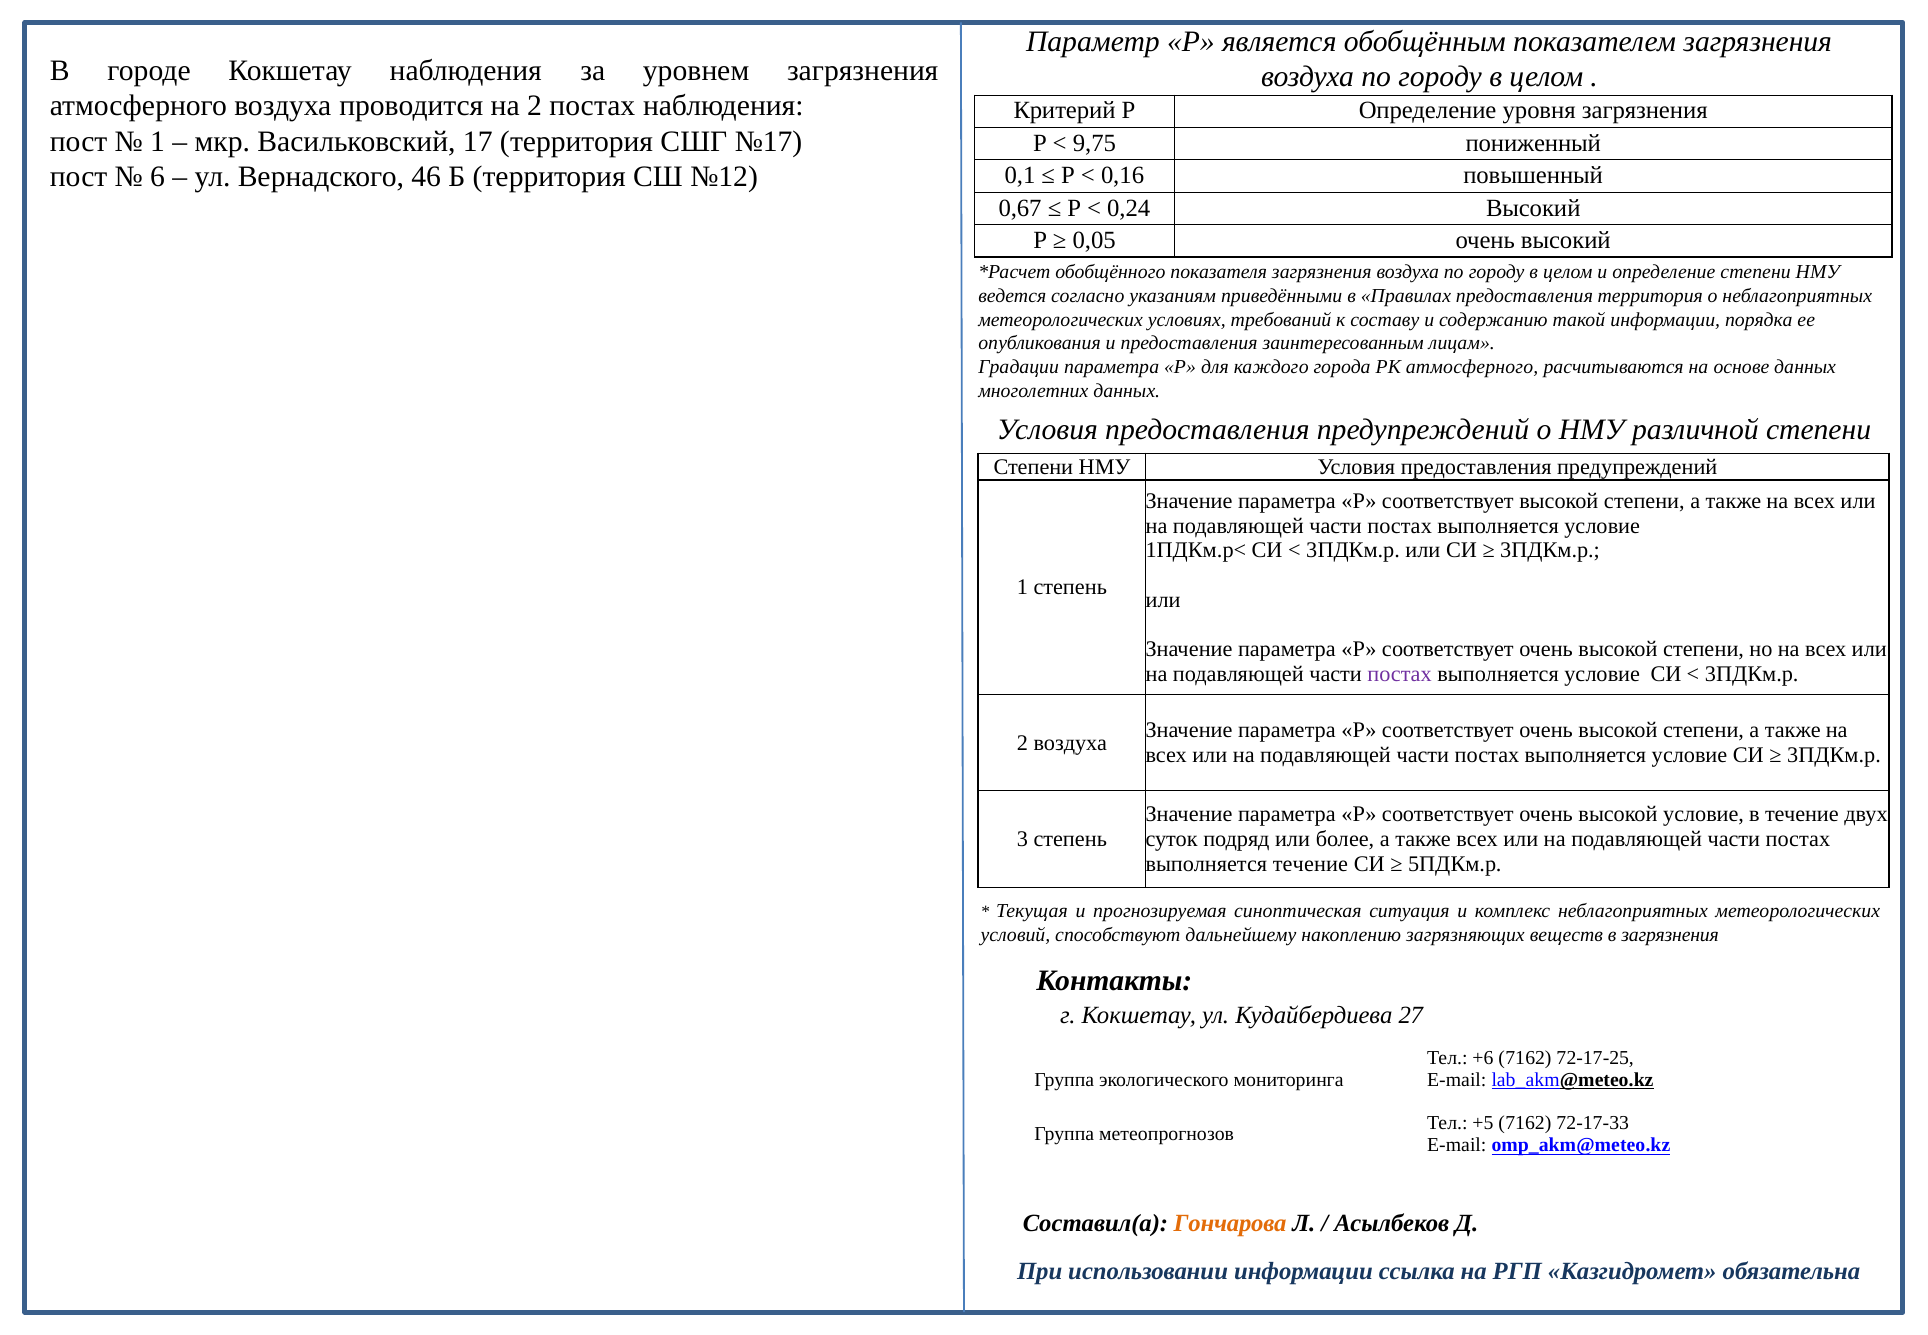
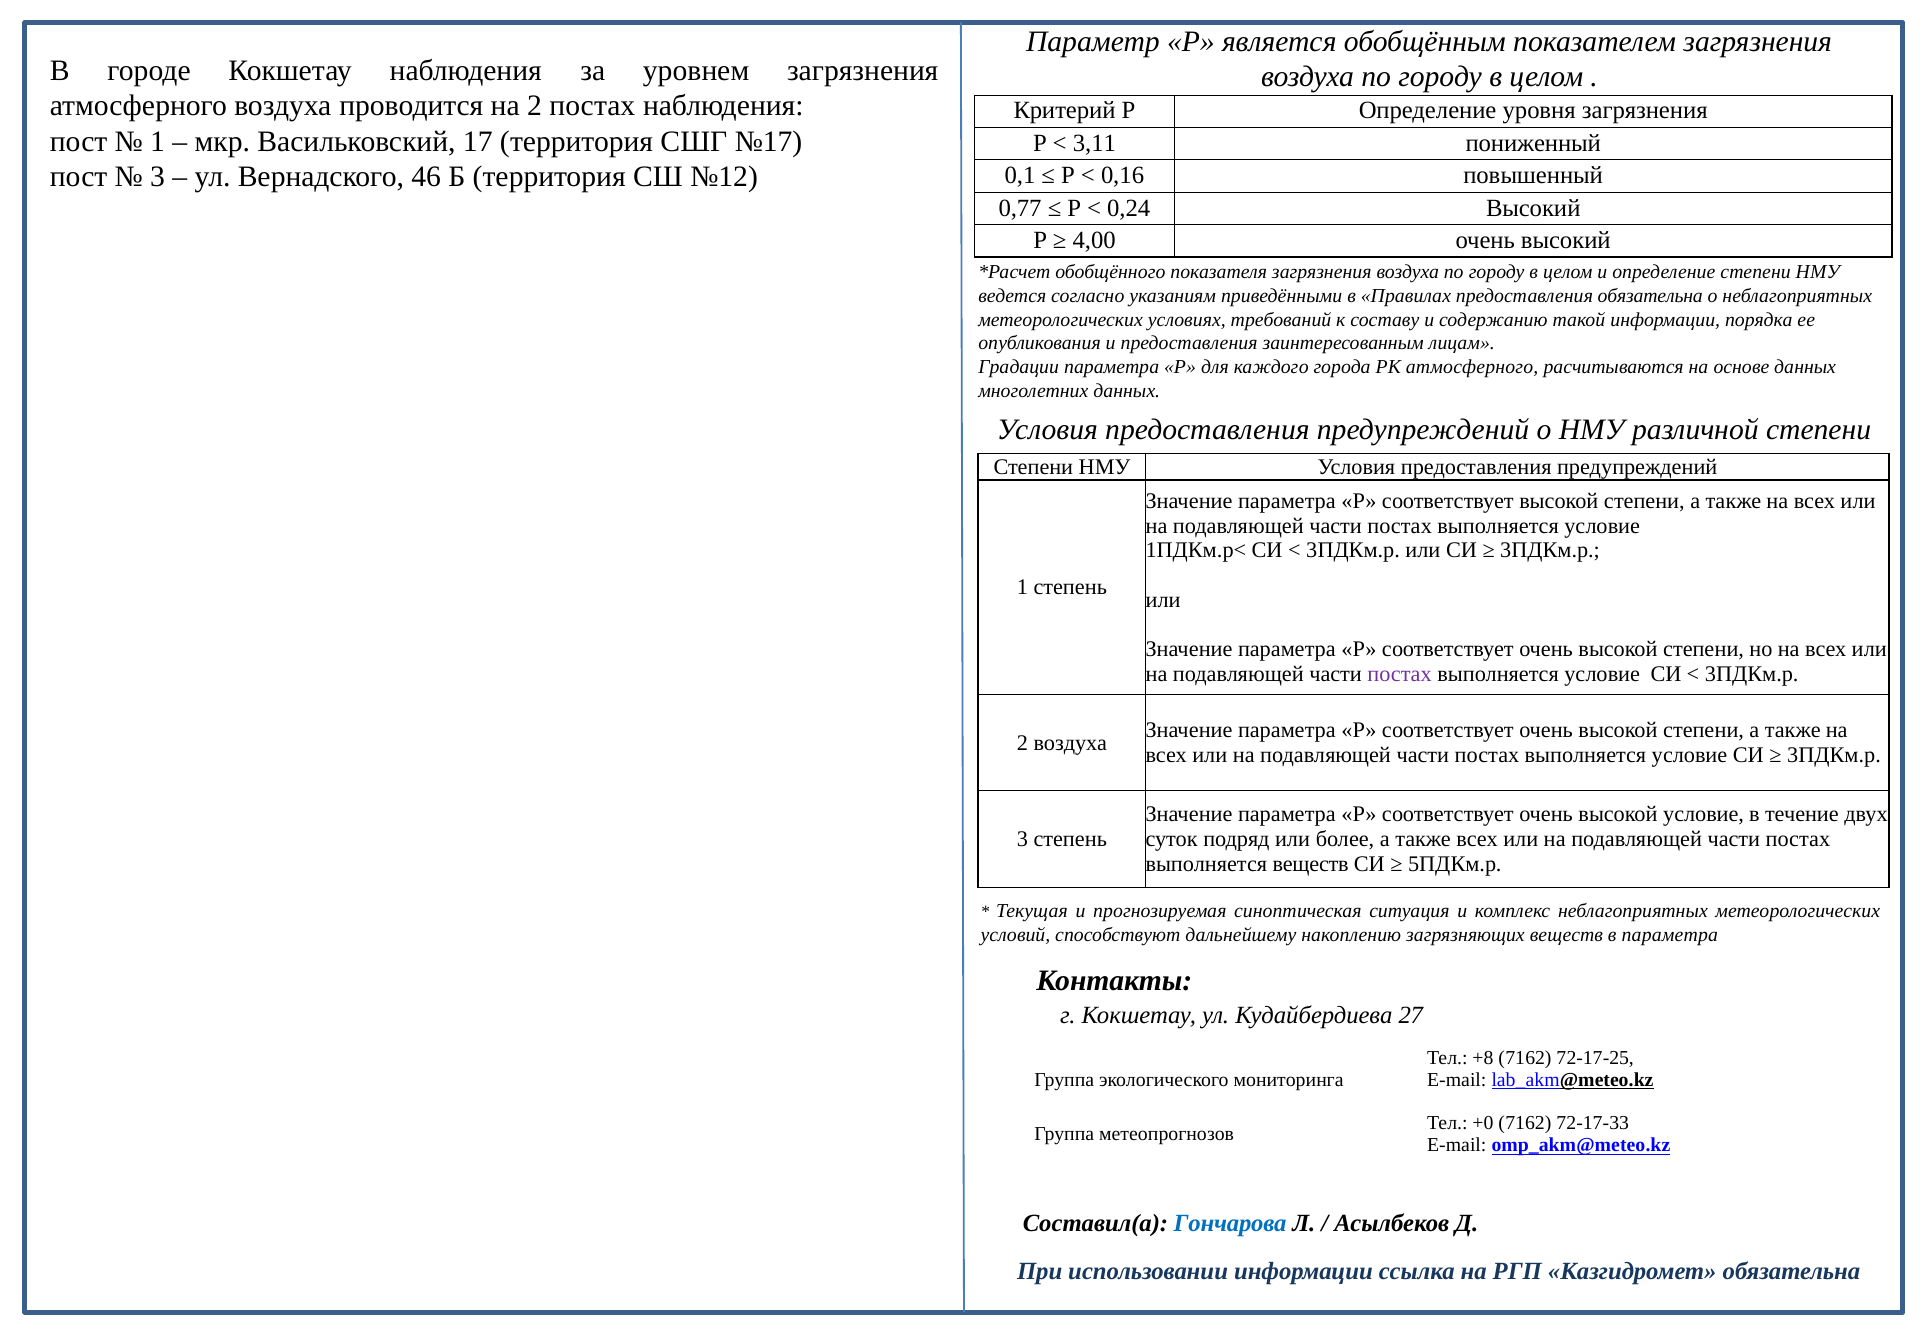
9,75: 9,75 -> 3,11
6 at (158, 177): 6 -> 3
0,67: 0,67 -> 0,77
0,05: 0,05 -> 4,00
предоставления территория: территория -> обязательна
выполняется течение: течение -> веществ
в загрязнения: загрязнения -> параметра
+6: +6 -> +8
+5: +5 -> +0
Гончарова colour: orange -> blue
